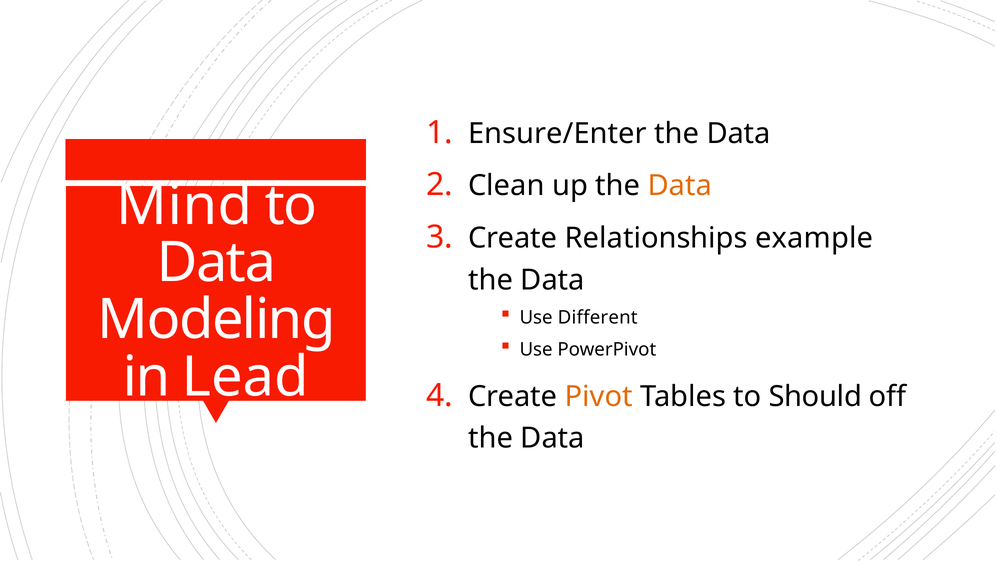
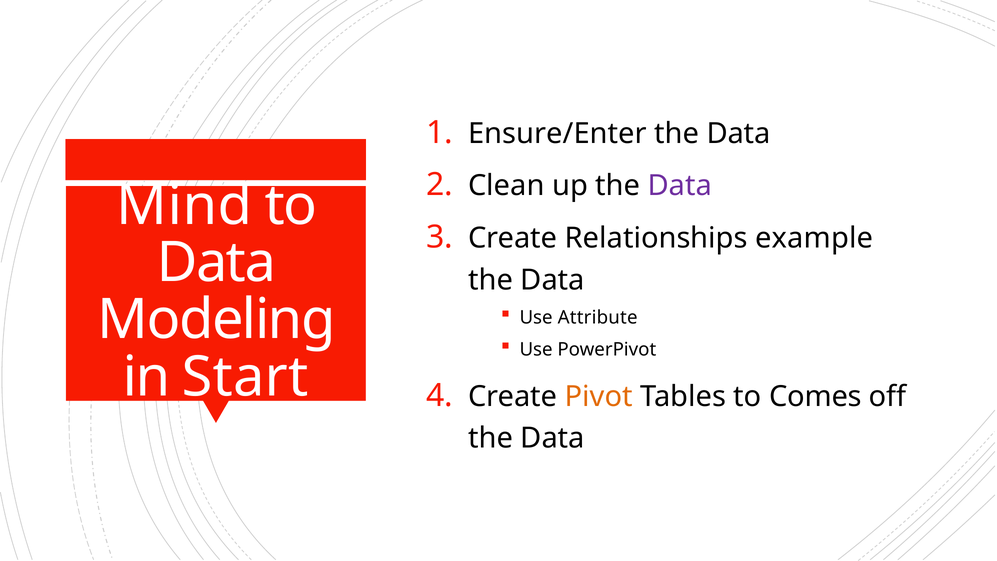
Data at (680, 186) colour: orange -> purple
Different: Different -> Attribute
Lead: Lead -> Start
Should: Should -> Comes
